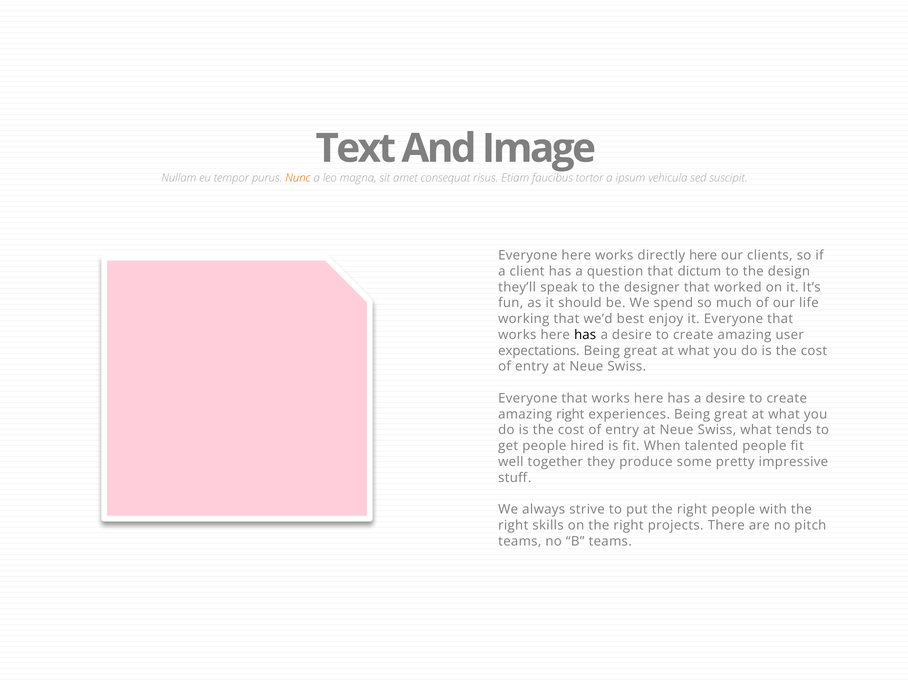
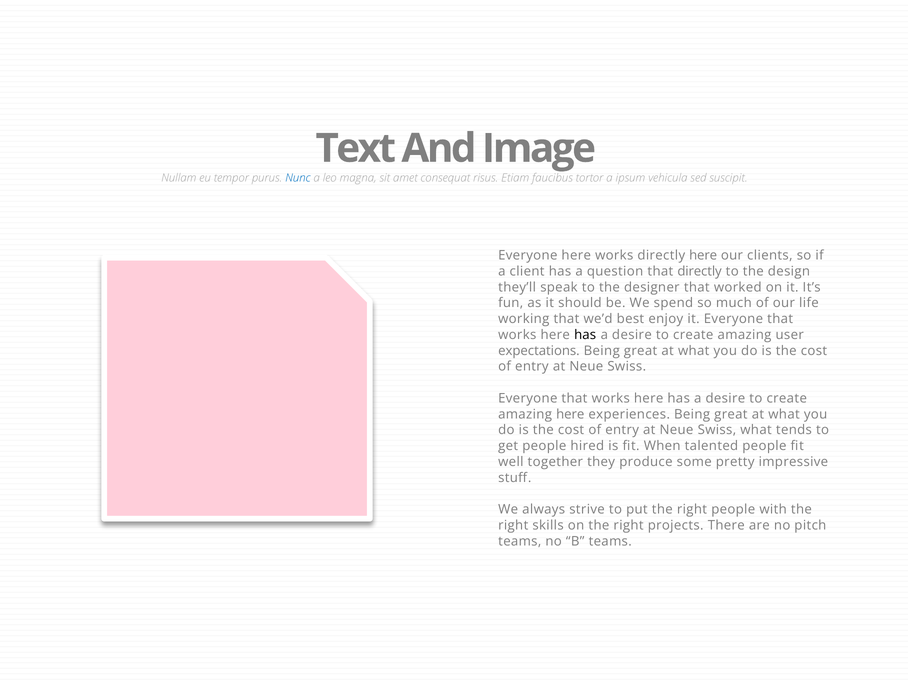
Nunc colour: orange -> blue
that dictum: dictum -> directly
amazing right: right -> here
